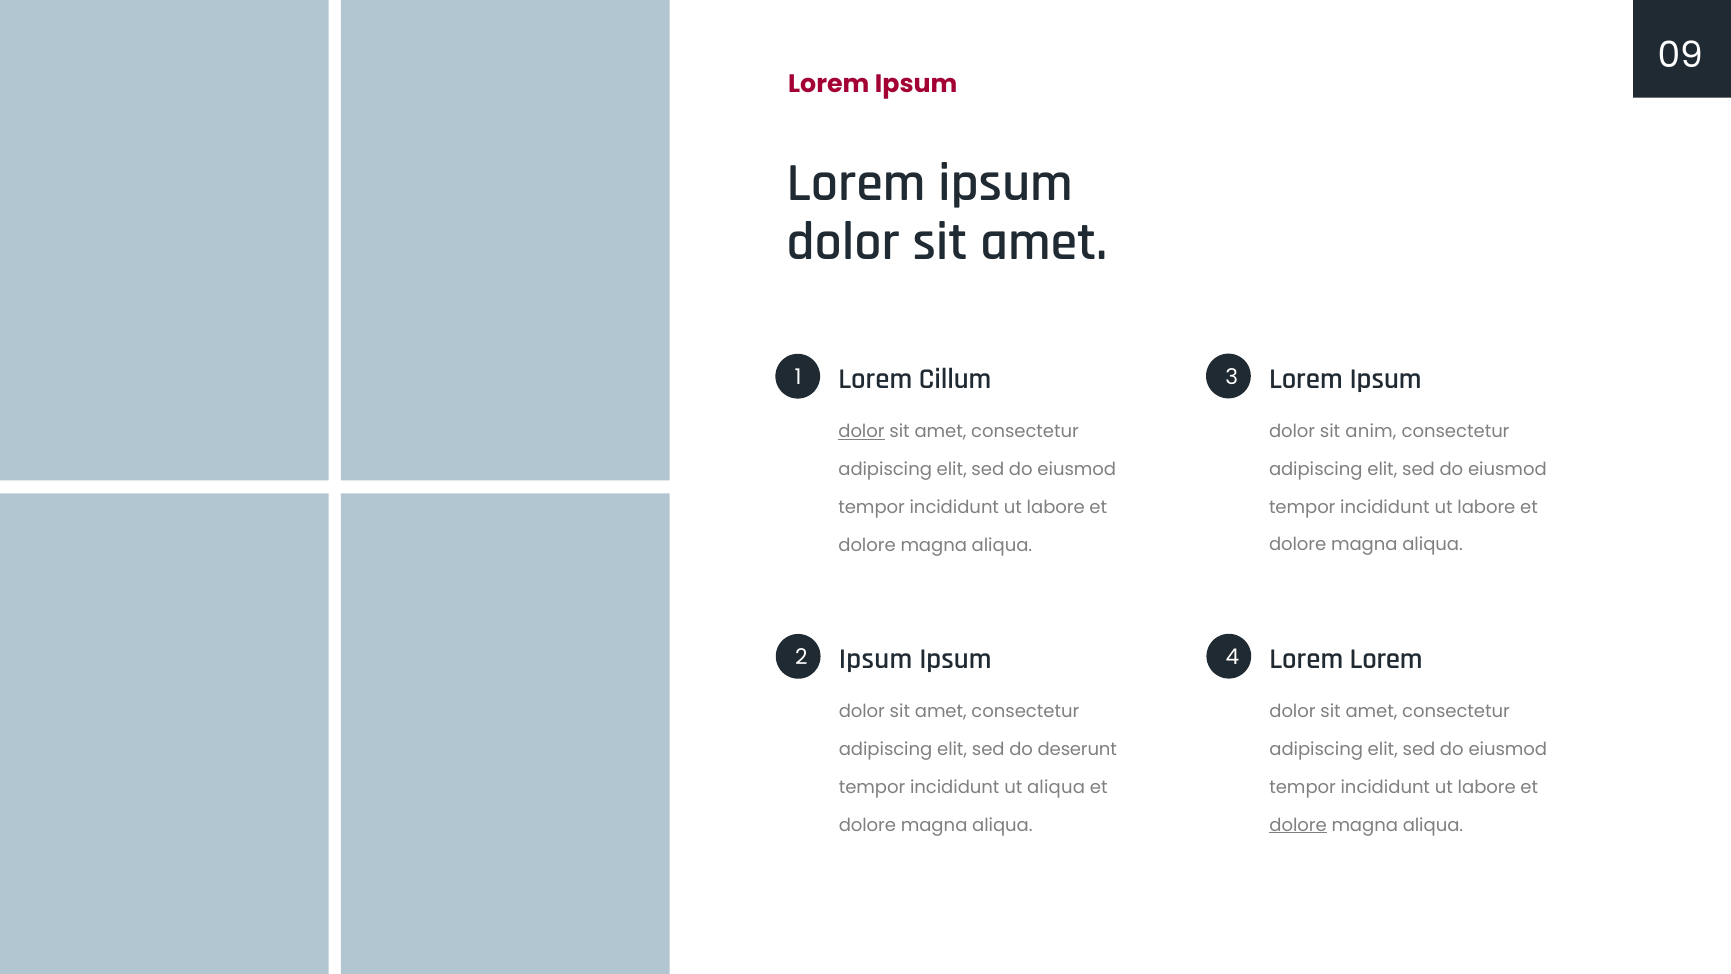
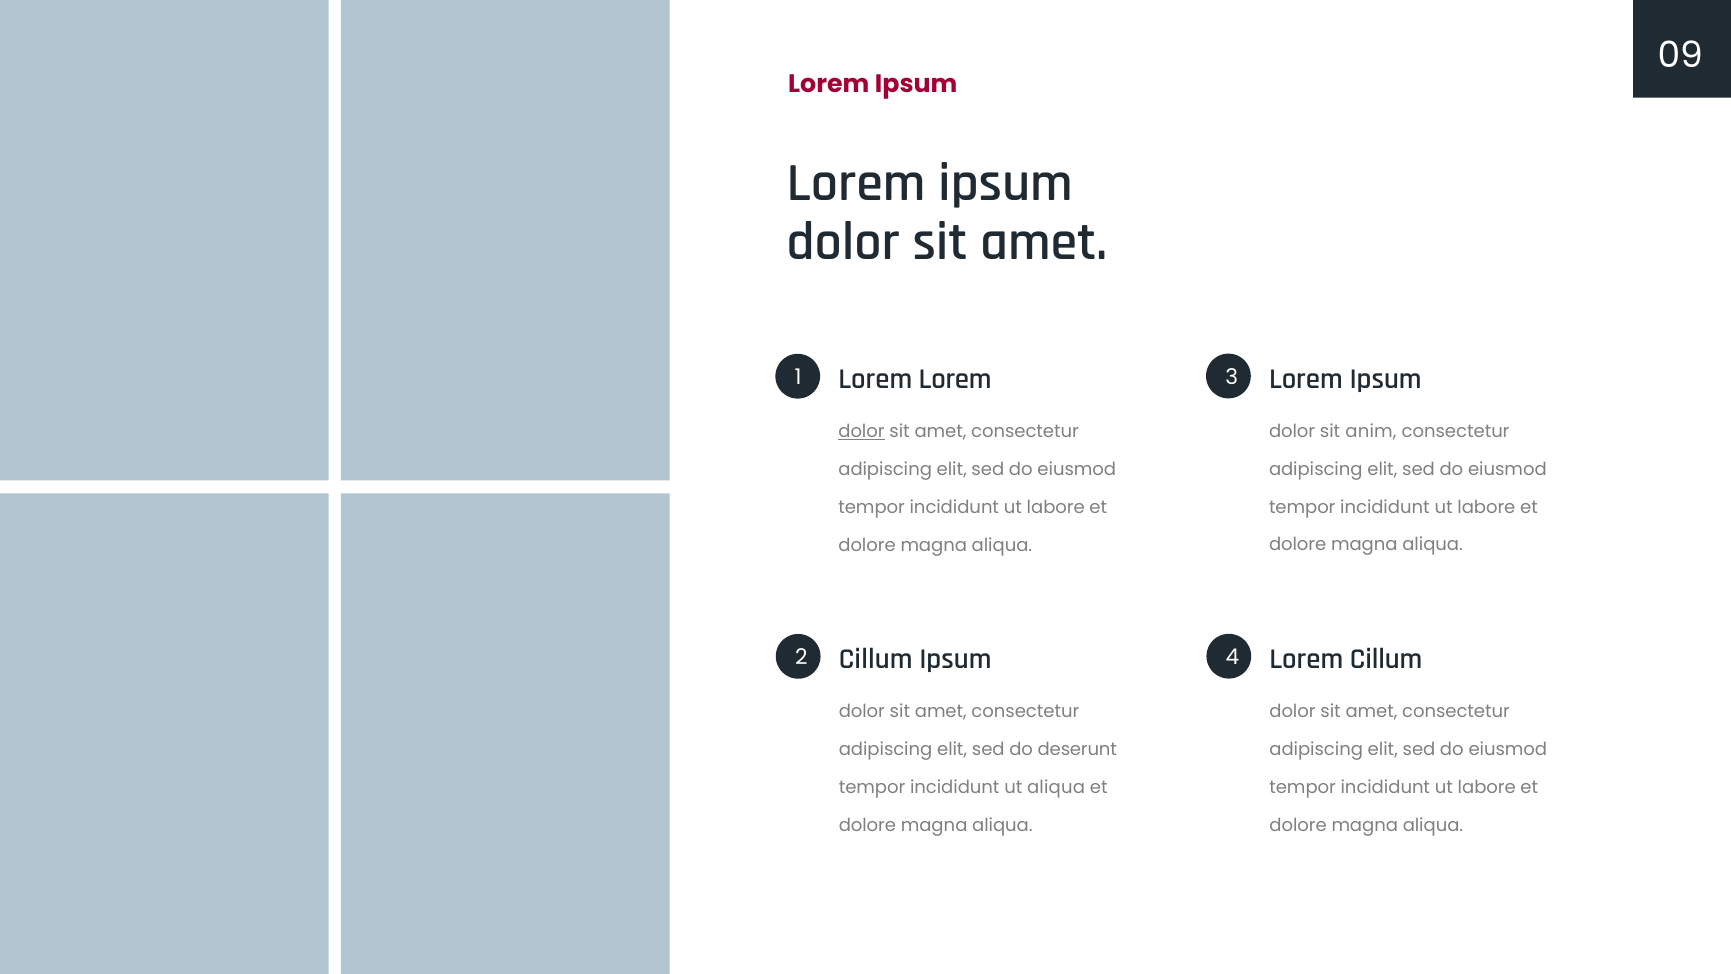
Lorem Cillum: Cillum -> Lorem
Lorem Lorem: Lorem -> Cillum
Ipsum at (876, 659): Ipsum -> Cillum
dolore at (1298, 825) underline: present -> none
